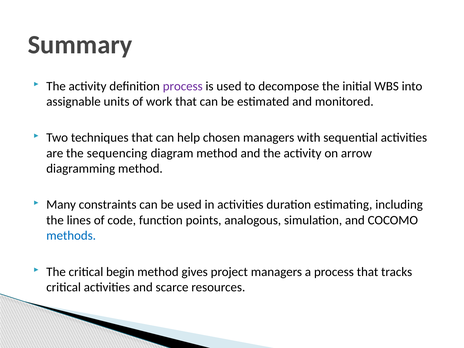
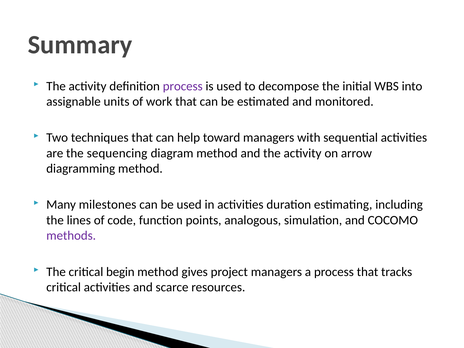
chosen: chosen -> toward
constraints: constraints -> milestones
methods colour: blue -> purple
